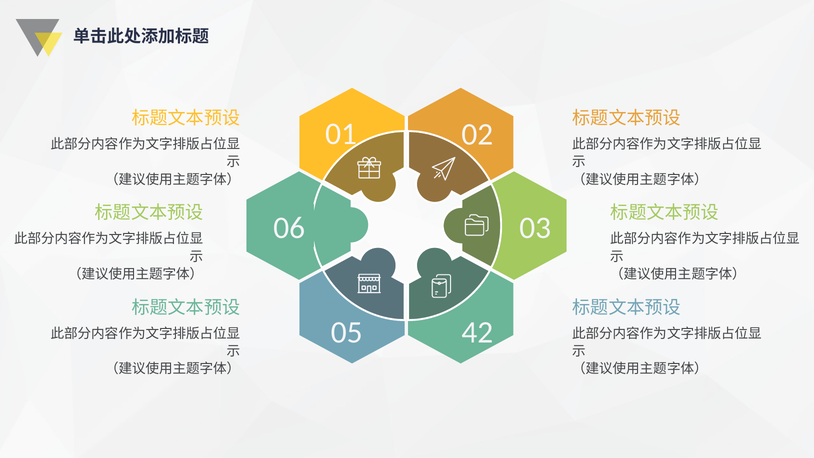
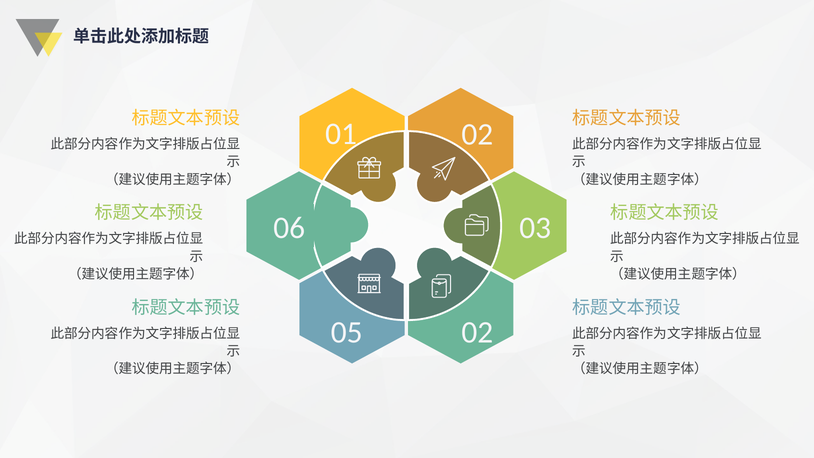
05 42: 42 -> 02
